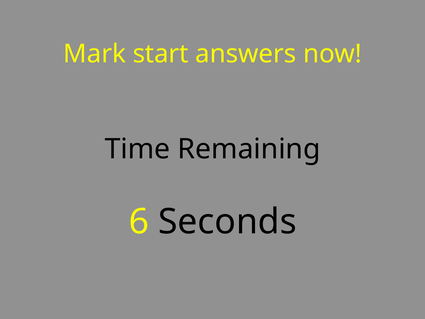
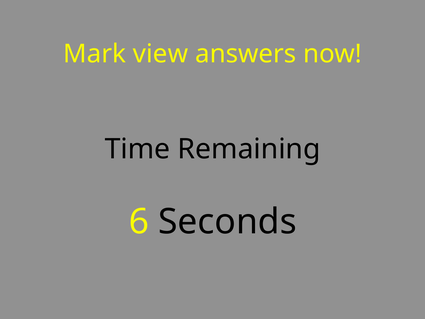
start: start -> view
